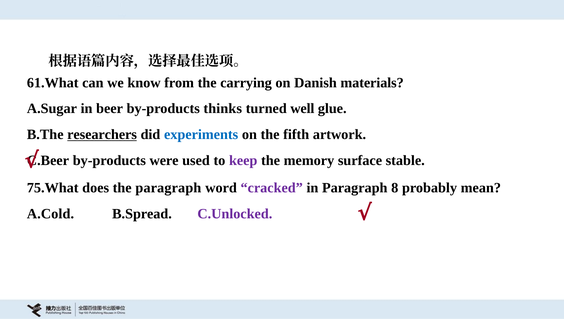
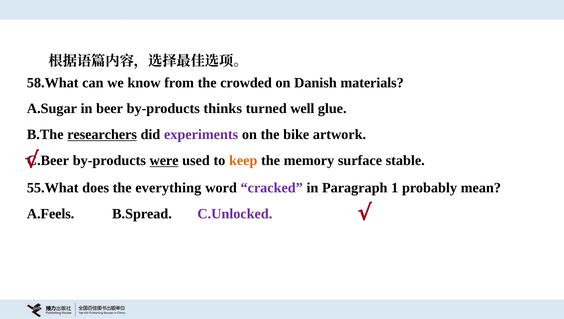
61.What: 61.What -> 58.What
carrying: carrying -> crowded
experiments colour: blue -> purple
fifth: fifth -> bike
were underline: none -> present
keep colour: purple -> orange
75.What: 75.What -> 55.What
the paragraph: paragraph -> everything
8: 8 -> 1
A.Cold: A.Cold -> A.Feels
